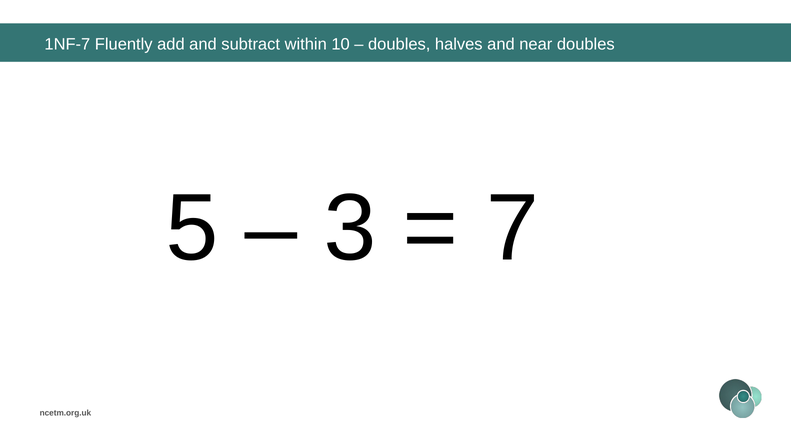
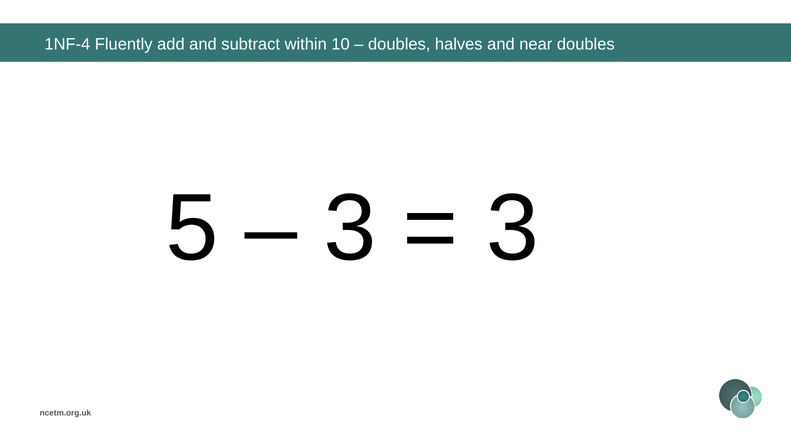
1NF-7: 1NF-7 -> 1NF-4
7 at (512, 228): 7 -> 3
